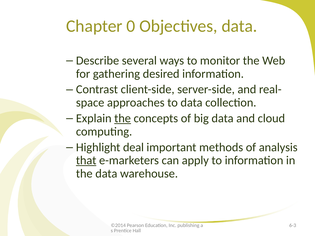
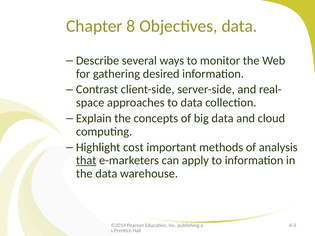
0: 0 -> 8
the at (123, 118) underline: present -> none
deal: deal -> cost
